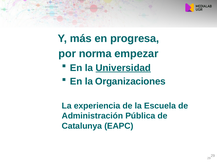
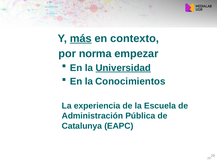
más underline: none -> present
progresa: progresa -> contexto
Organizaciones: Organizaciones -> Conocimientos
